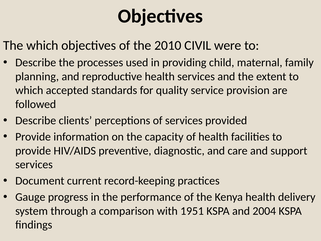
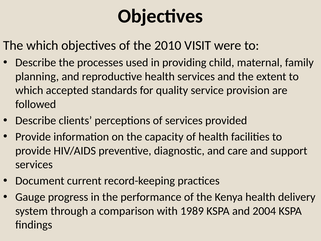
CIVIL: CIVIL -> VISIT
1951: 1951 -> 1989
